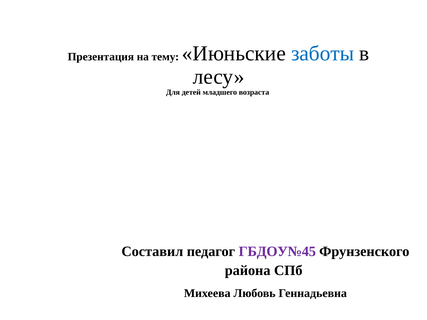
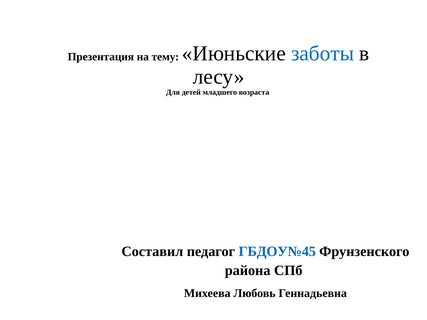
ГБДОУ№45 colour: purple -> blue
